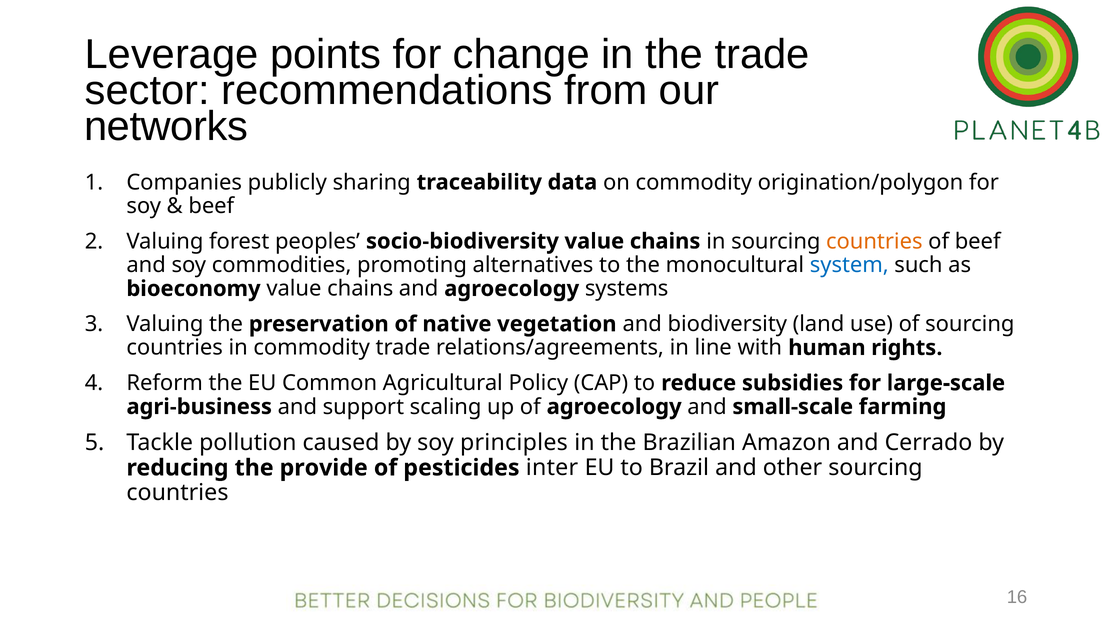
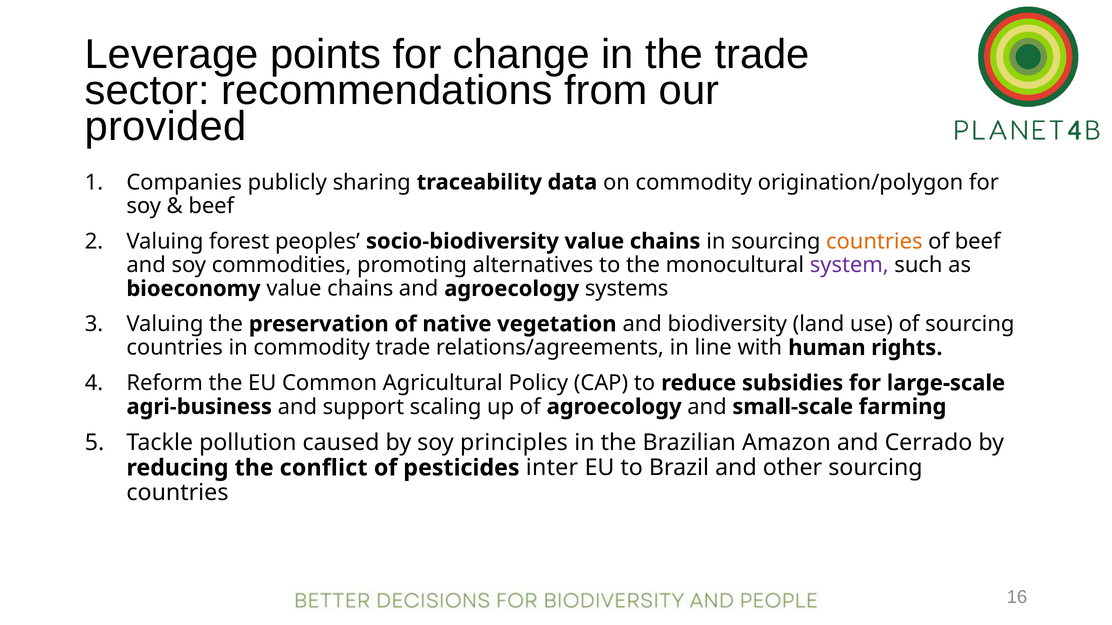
networks: networks -> provided
system colour: blue -> purple
provide: provide -> conflict
